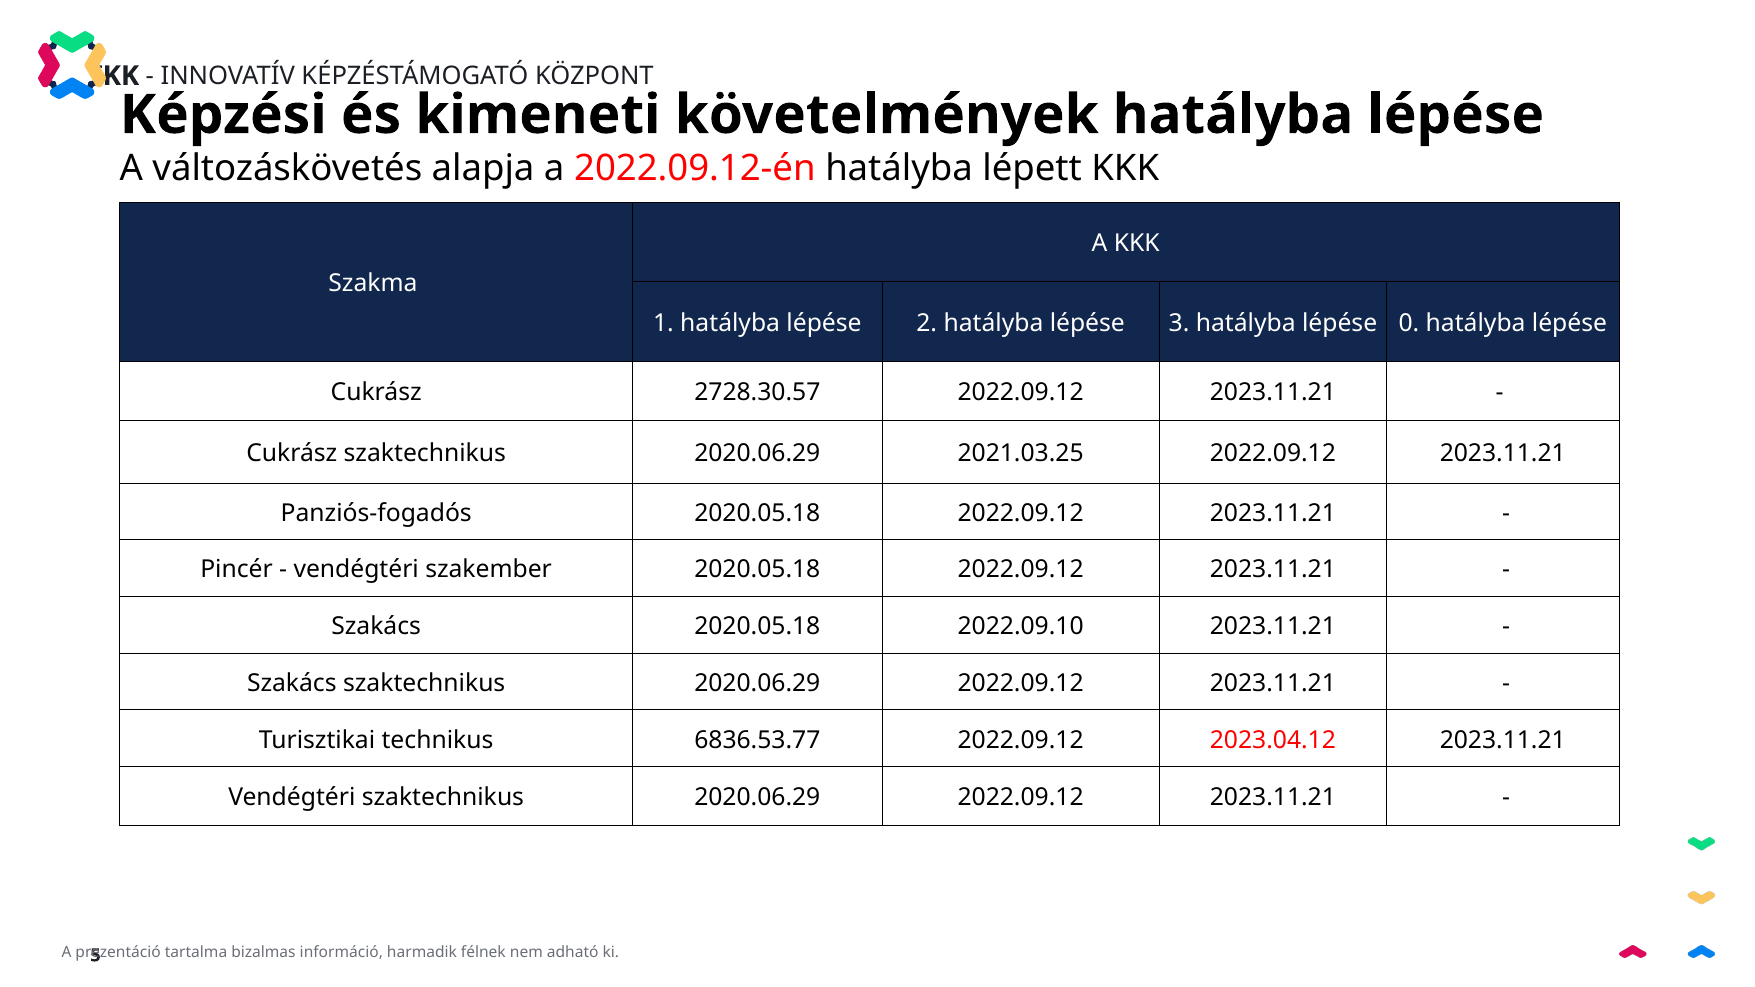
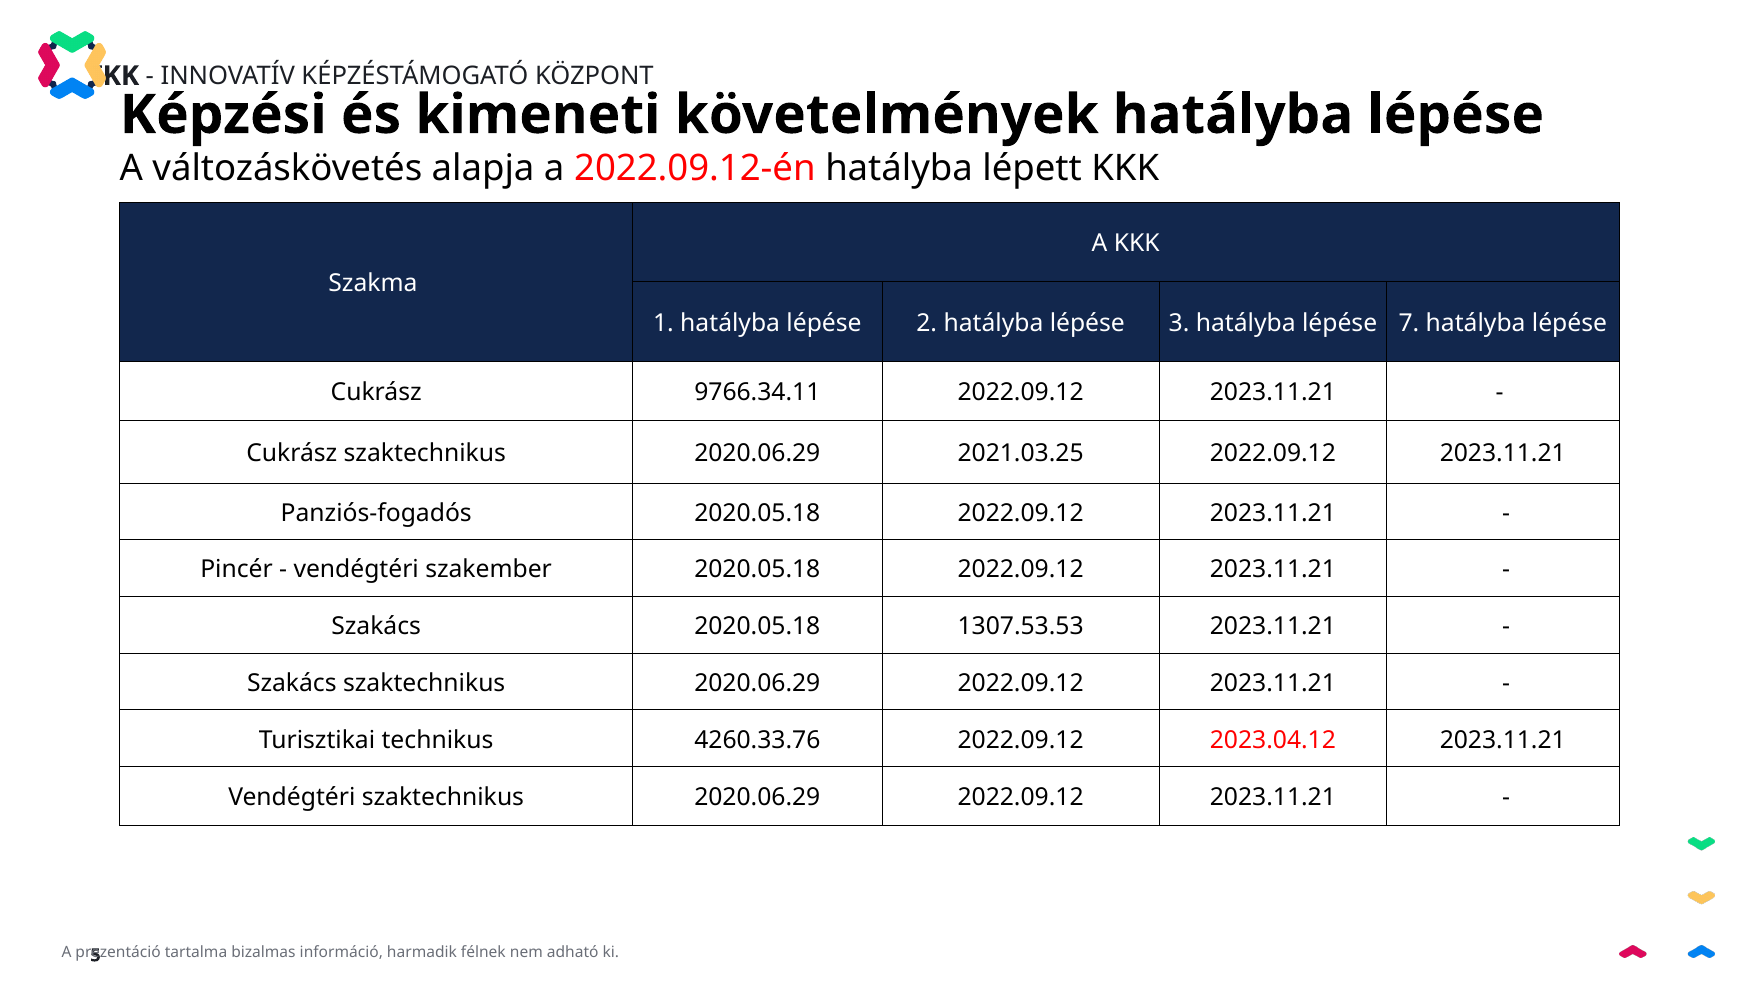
0: 0 -> 7
2728.30.57: 2728.30.57 -> 9766.34.11
2022.09.10: 2022.09.10 -> 1307.53.53
6836.53.77: 6836.53.77 -> 4260.33.76
